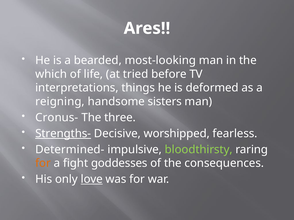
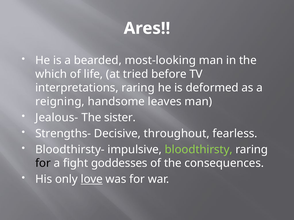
interpretations things: things -> raring
sisters: sisters -> leaves
Cronus-: Cronus- -> Jealous-
three: three -> sister
Strengths- underline: present -> none
worshipped: worshipped -> throughout
Determined-: Determined- -> Bloodthirsty-
for at (43, 164) colour: orange -> black
